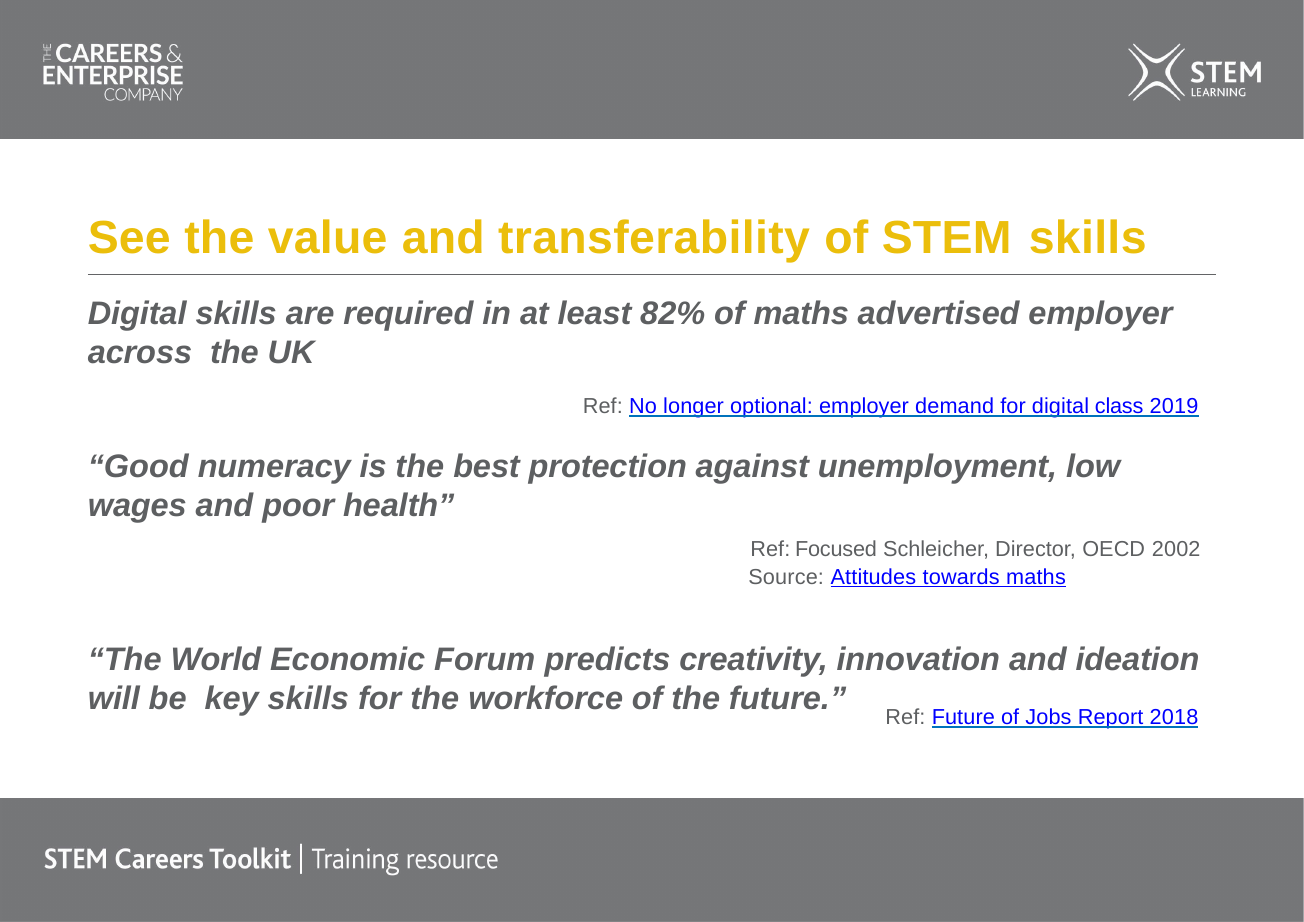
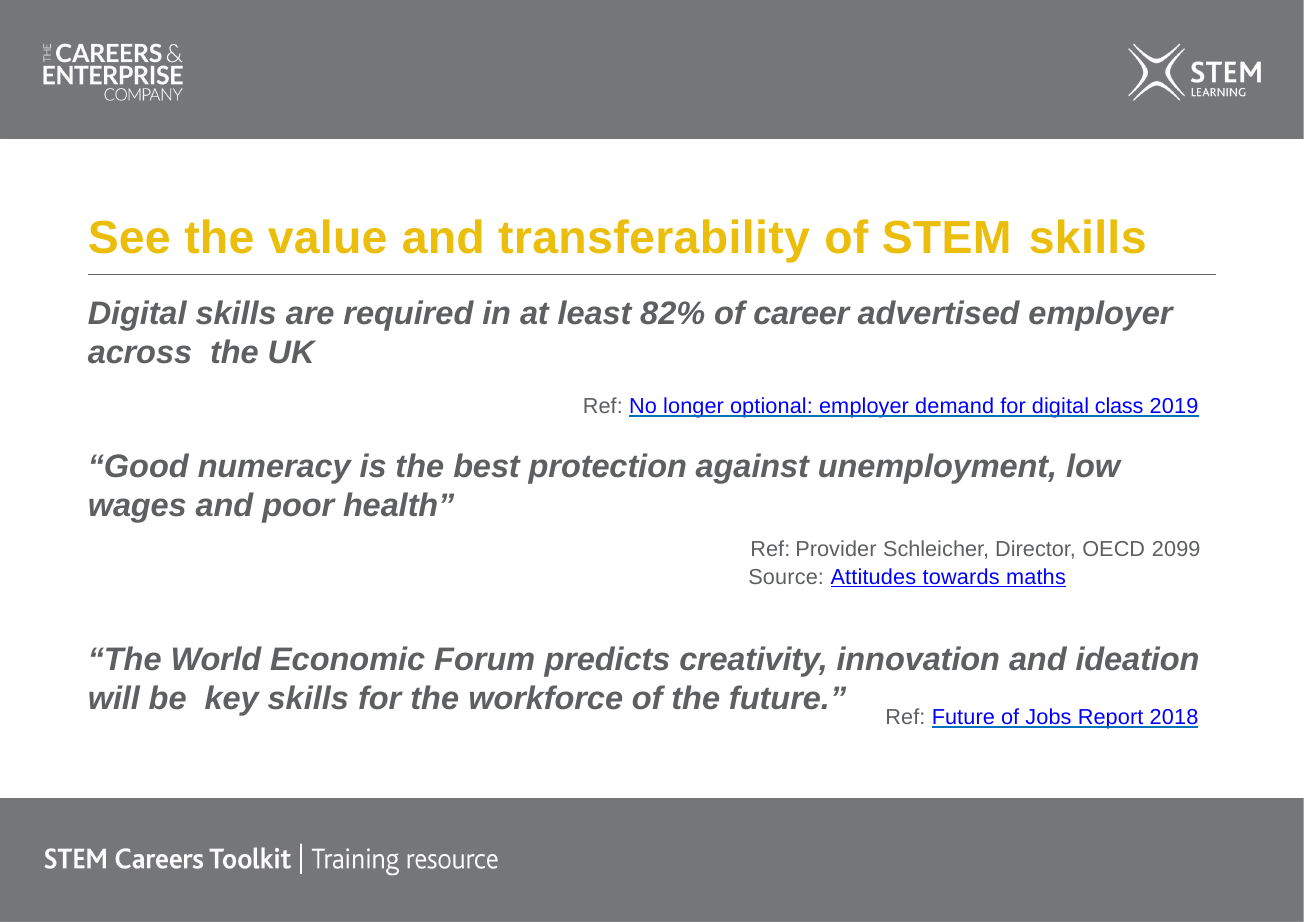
of maths: maths -> career
Focused: Focused -> Provider
2002: 2002 -> 2099
